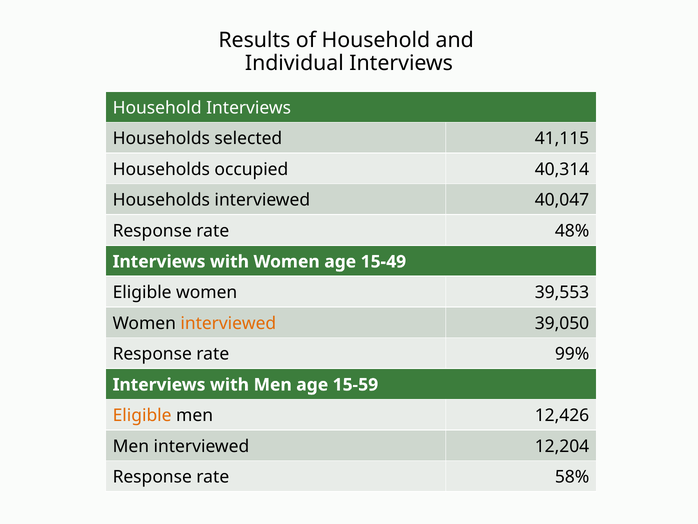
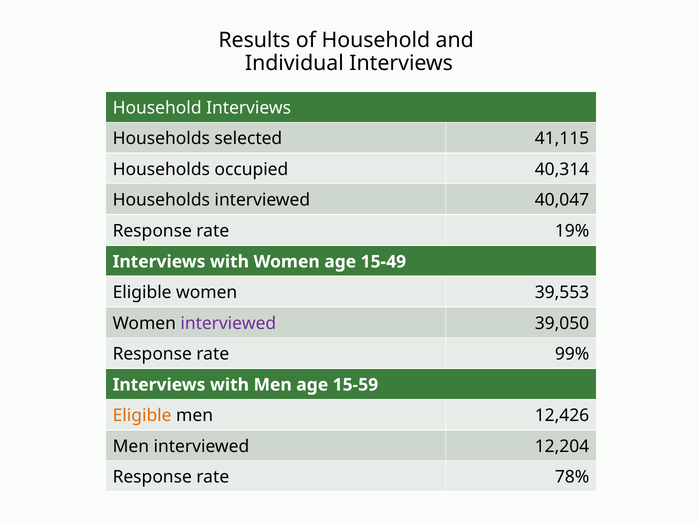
48%: 48% -> 19%
interviewed at (228, 323) colour: orange -> purple
58%: 58% -> 78%
